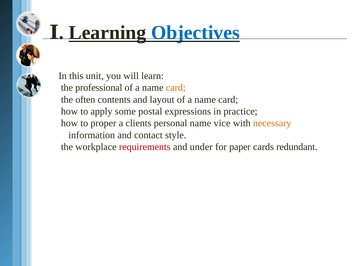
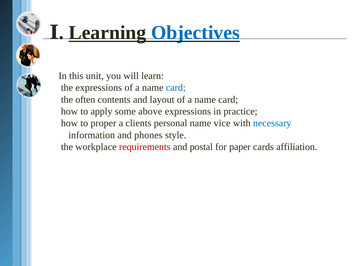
the professional: professional -> expressions
card at (176, 88) colour: orange -> blue
postal: postal -> above
necessary colour: orange -> blue
contact: contact -> phones
under: under -> postal
redundant: redundant -> affiliation
